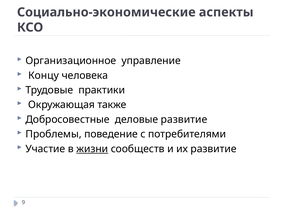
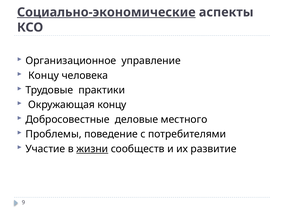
Социально-экономические underline: none -> present
Окружающая также: также -> концу
деловые развитие: развитие -> местного
